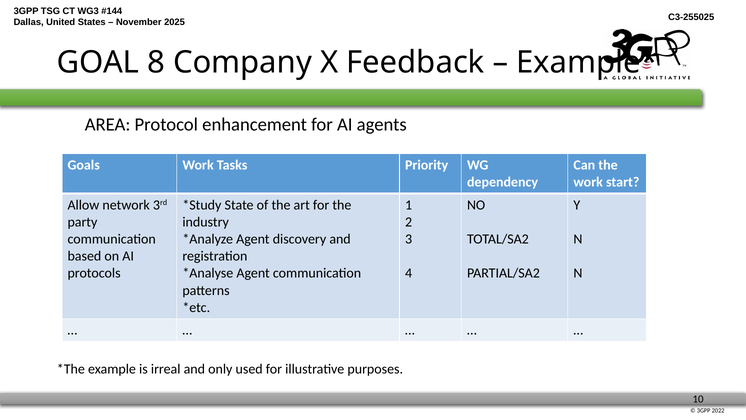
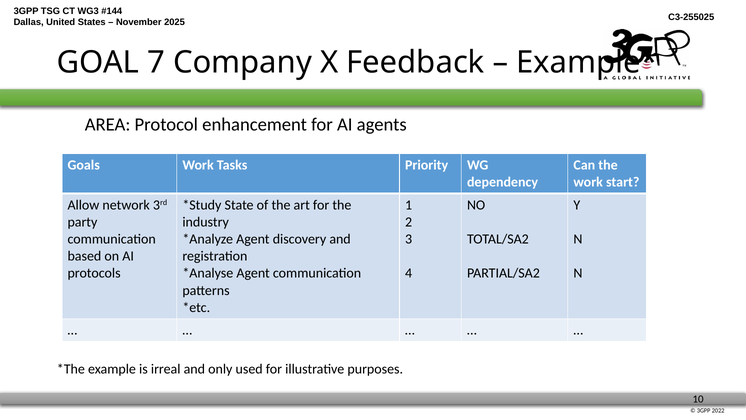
8: 8 -> 7
